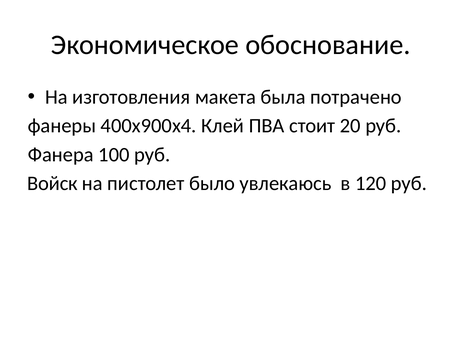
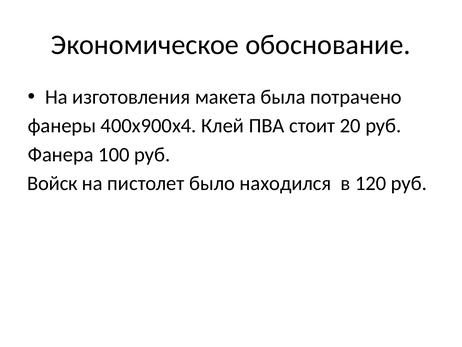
увлекаюсь: увлекаюсь -> находился
